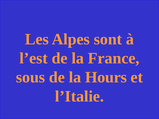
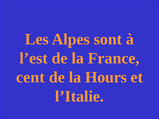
sous: sous -> cent
